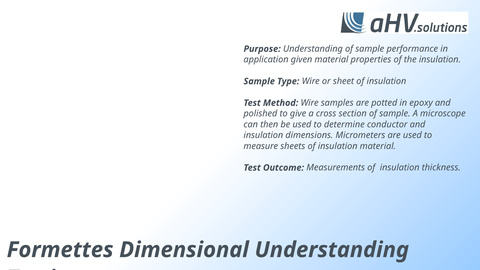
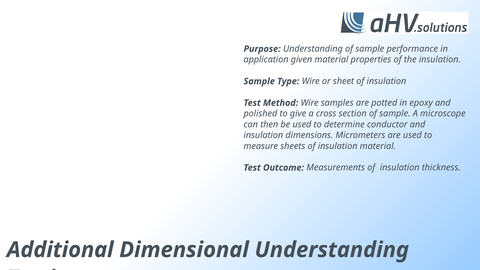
Formettes: Formettes -> Additional
